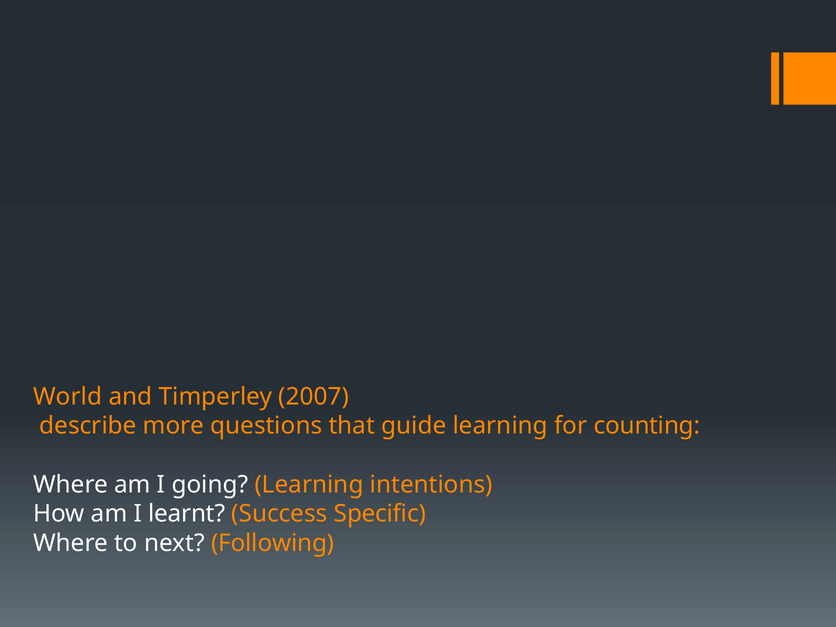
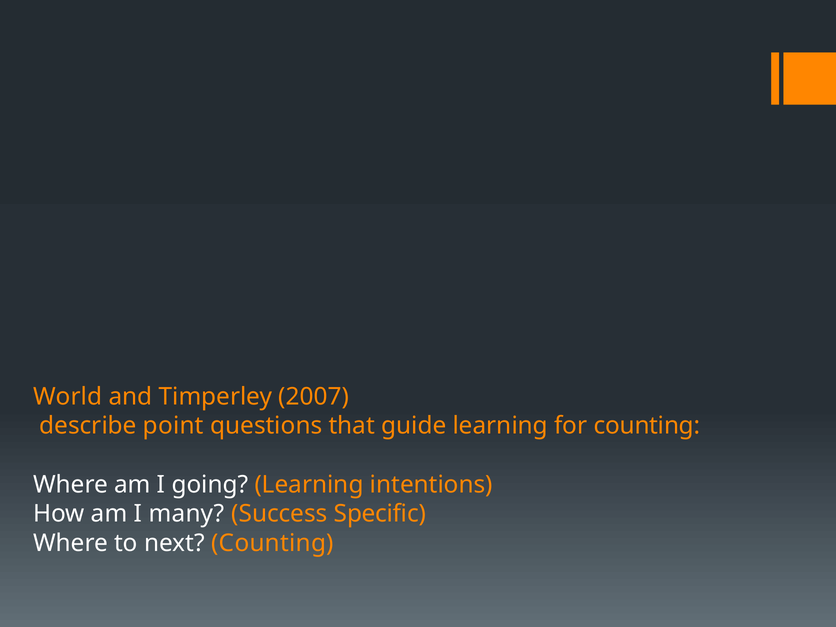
more: more -> point
learnt: learnt -> many
next Following: Following -> Counting
